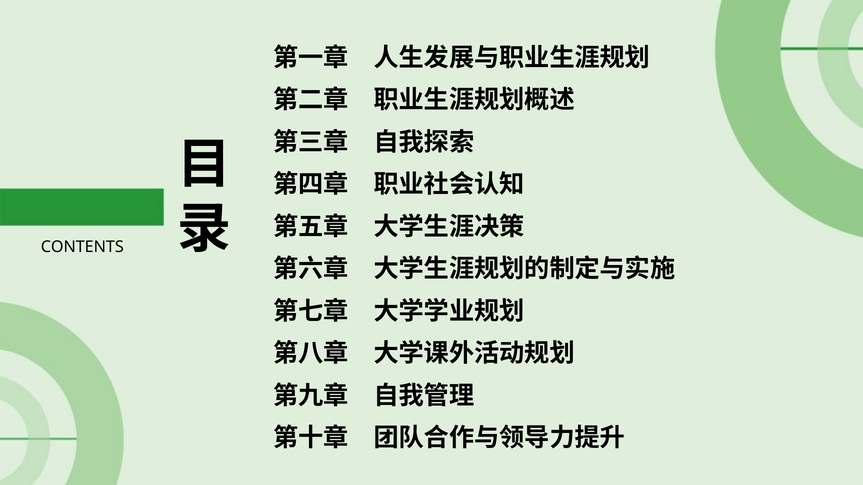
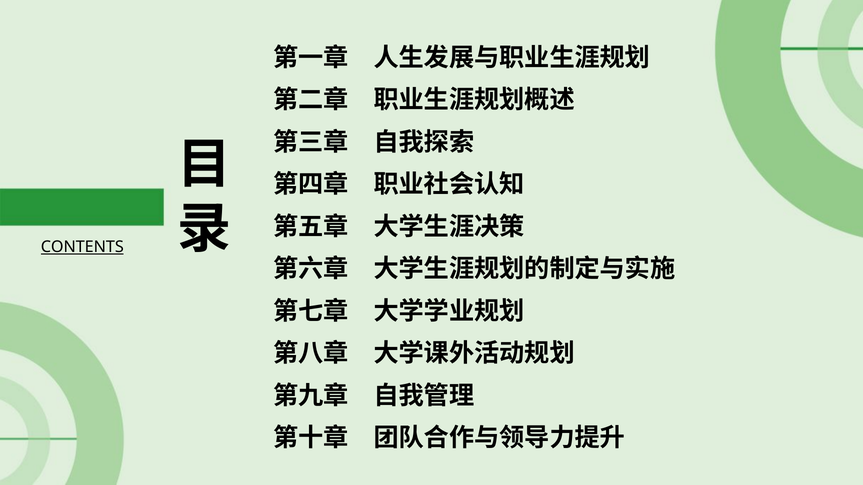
CONTENTS underline: none -> present
